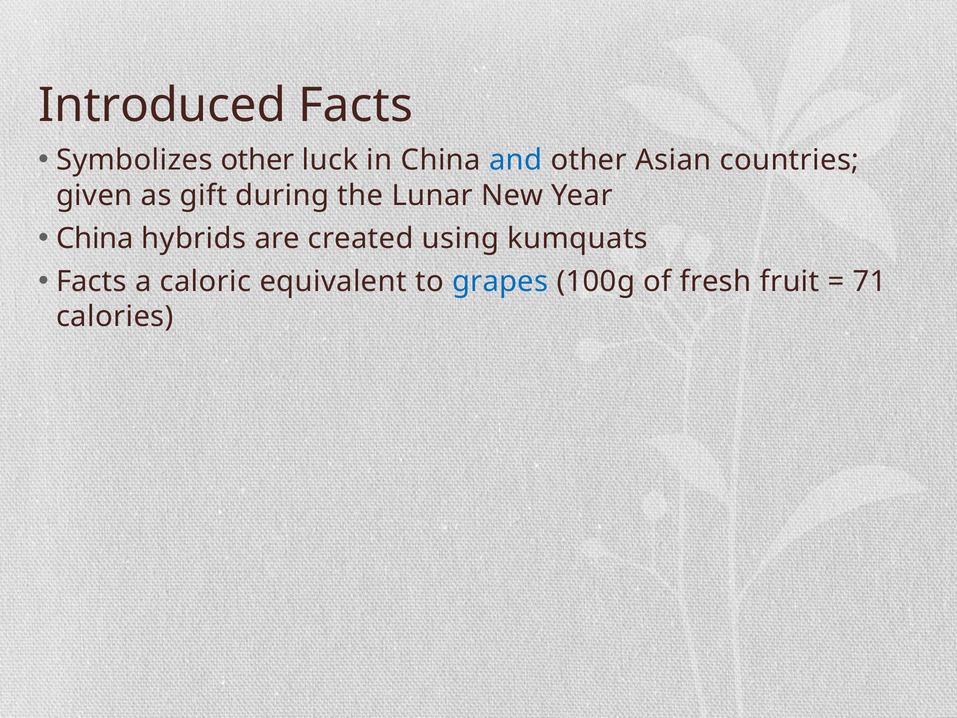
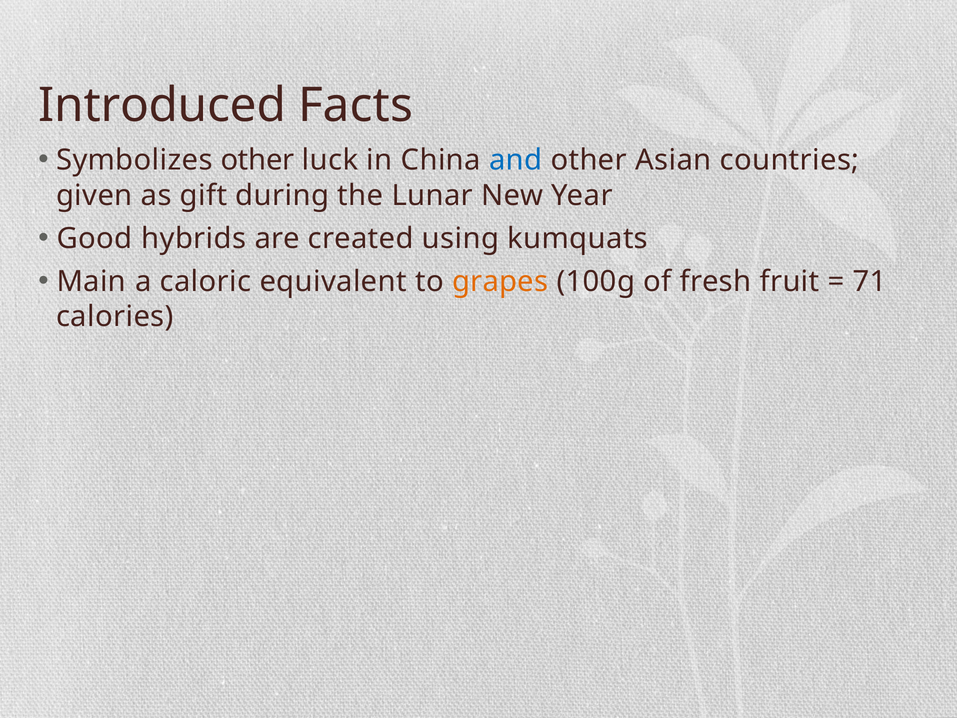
China at (95, 238): China -> Good
Facts at (91, 281): Facts -> Main
grapes colour: blue -> orange
